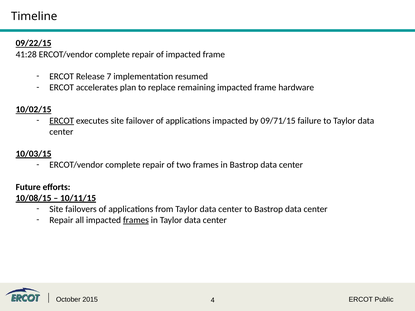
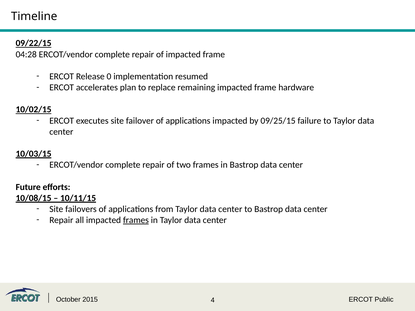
41:28: 41:28 -> 04:28
7: 7 -> 0
ERCOT at (62, 121) underline: present -> none
09/71/15: 09/71/15 -> 09/25/15
